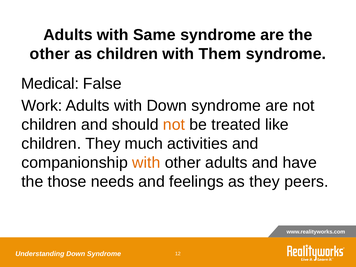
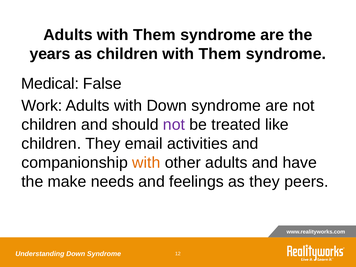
Adults with Same: Same -> Them
other at (50, 54): other -> years
not at (174, 125) colour: orange -> purple
much: much -> email
those: those -> make
